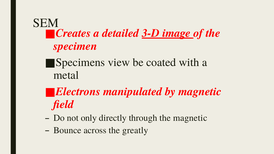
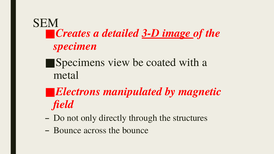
the magnetic: magnetic -> structures
the greatly: greatly -> bounce
